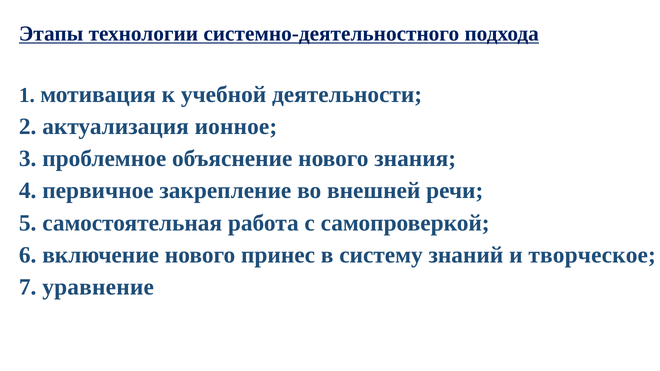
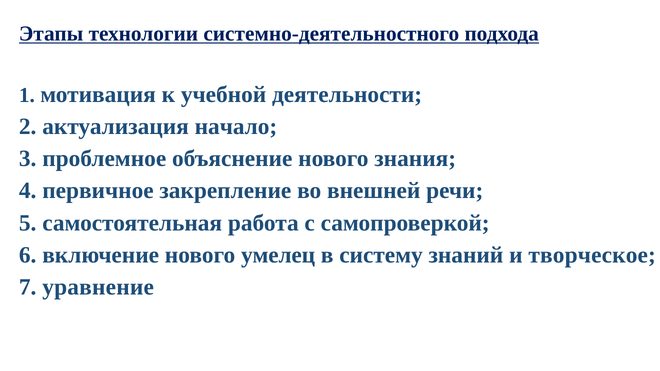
ионное: ионное -> начало
принес: принес -> умелец
